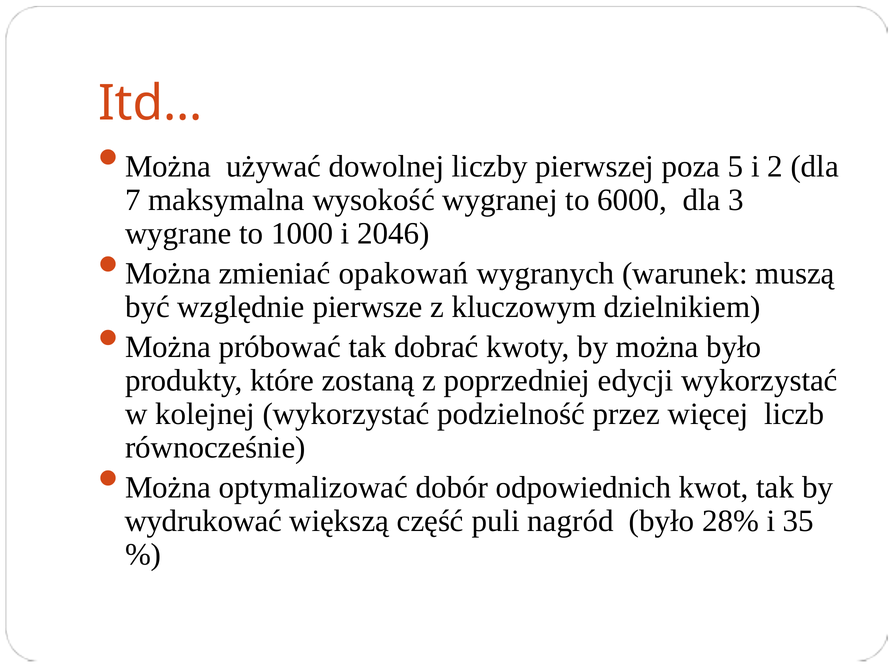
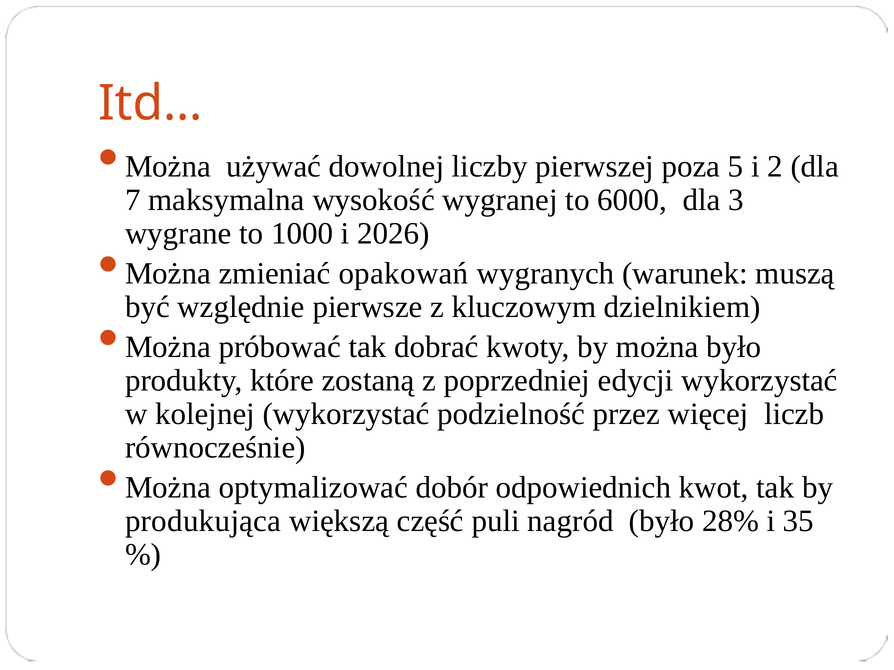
2046: 2046 -> 2026
wydrukować: wydrukować -> produkująca
